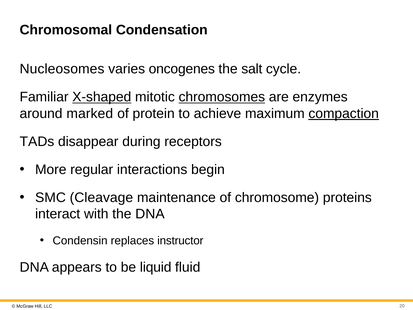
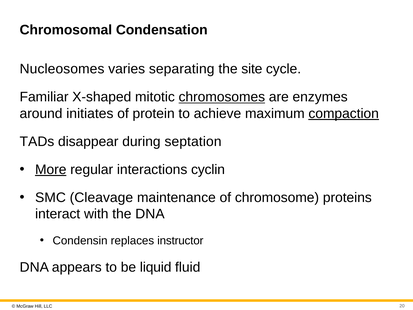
oncogenes: oncogenes -> separating
salt: salt -> site
X-shaped underline: present -> none
marked: marked -> initiates
receptors: receptors -> septation
More underline: none -> present
begin: begin -> cyclin
